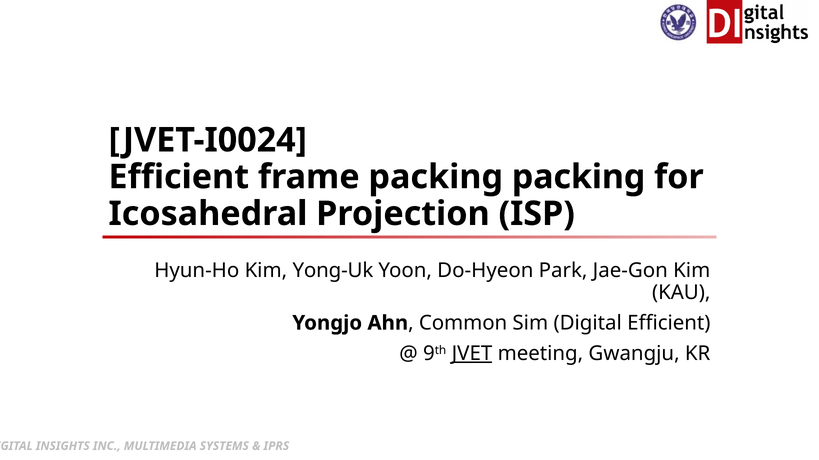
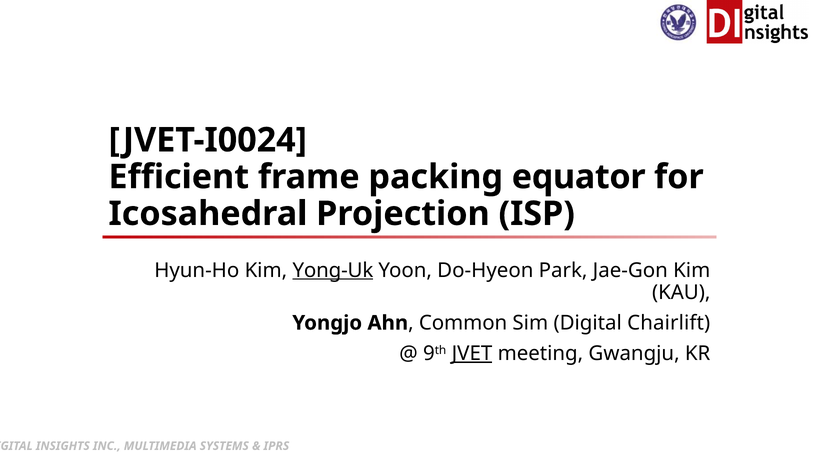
packing packing: packing -> equator
Yong-Uk underline: none -> present
Digital Efficient: Efficient -> Chairlift
